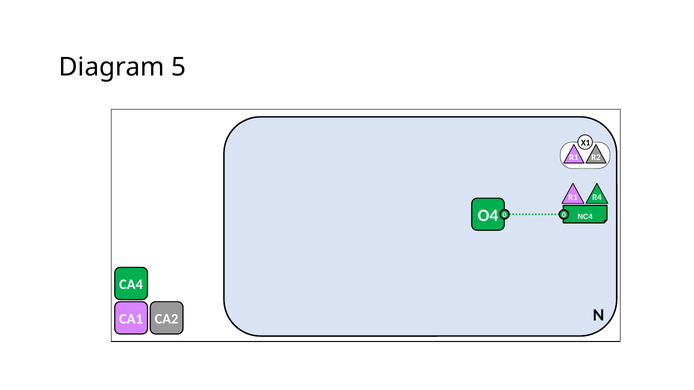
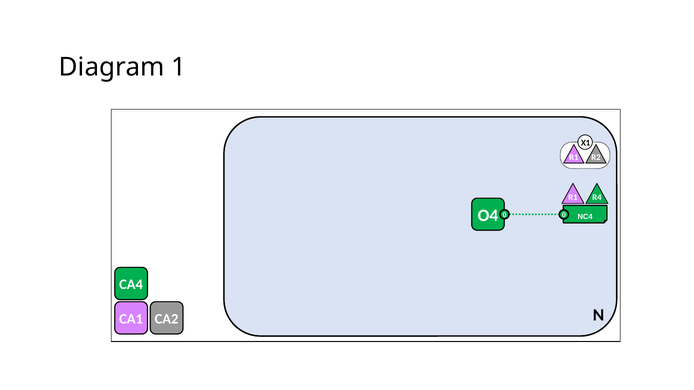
5: 5 -> 1
